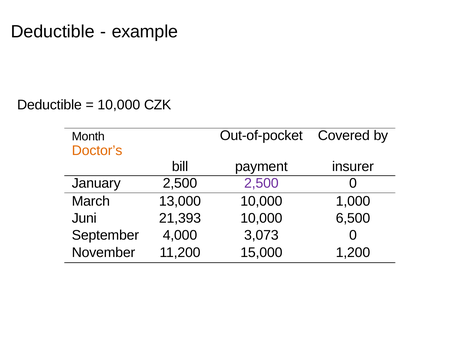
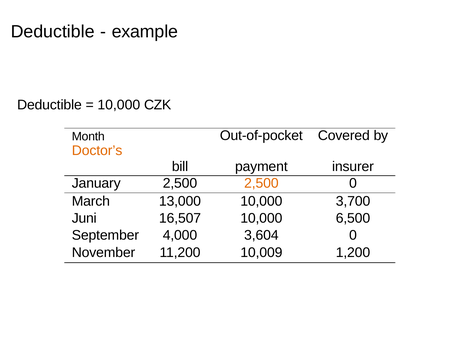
2,500 at (261, 183) colour: purple -> orange
1,000: 1,000 -> 3,700
21,393: 21,393 -> 16,507
3,073: 3,073 -> 3,604
15,000: 15,000 -> 10,009
